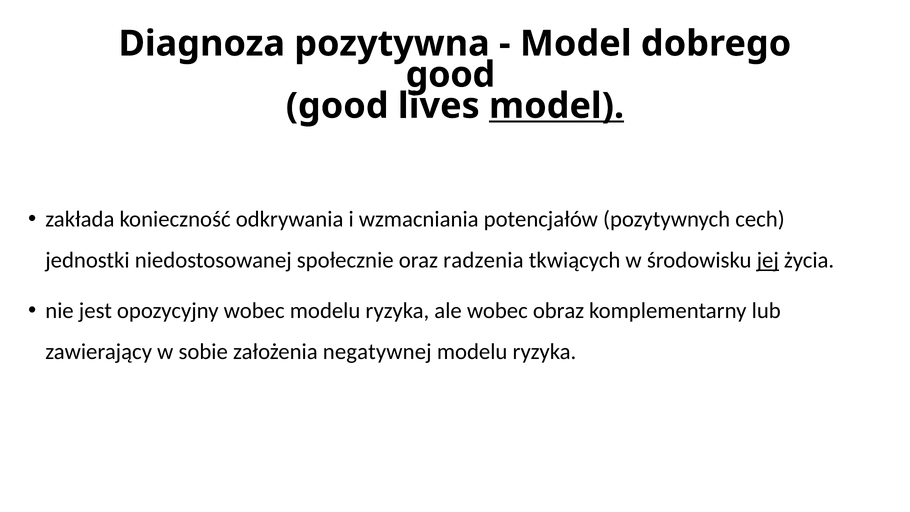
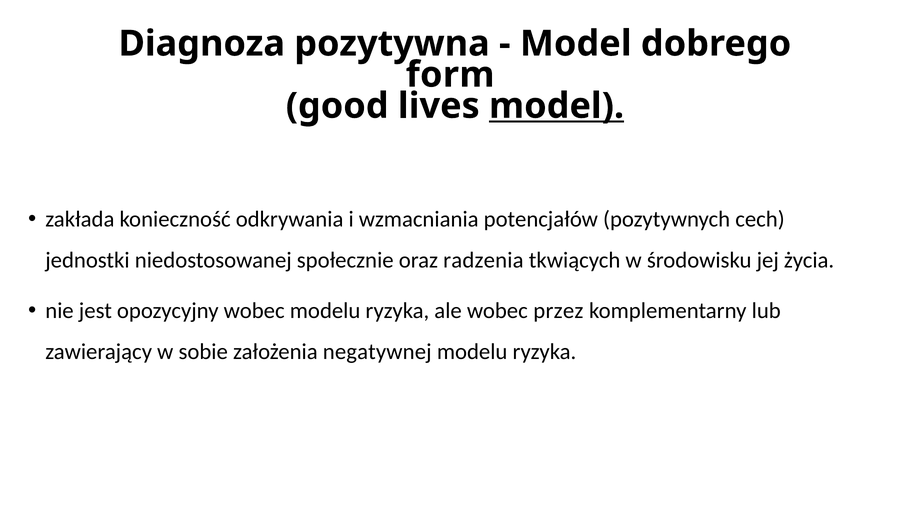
good at (450, 75): good -> form
jej underline: present -> none
obraz: obraz -> przez
